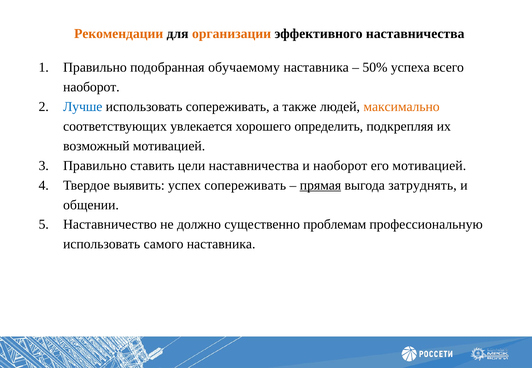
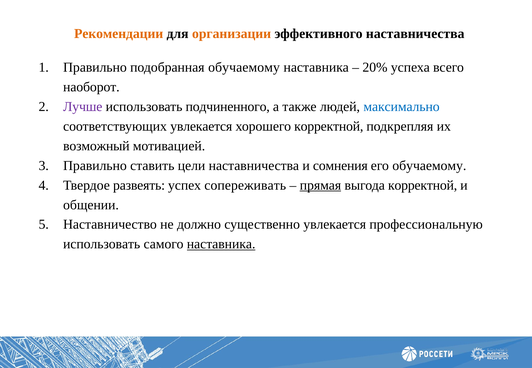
50%: 50% -> 20%
Лучше colour: blue -> purple
использовать сопереживать: сопереживать -> подчиненного
максимально colour: orange -> blue
хорошего определить: определить -> корректной
и наоборот: наоборот -> сомнения
его мотивацией: мотивацией -> обучаемому
выявить: выявить -> развеять
выгода затруднять: затруднять -> корректной
существенно проблемам: проблемам -> увлекается
наставника at (221, 244) underline: none -> present
